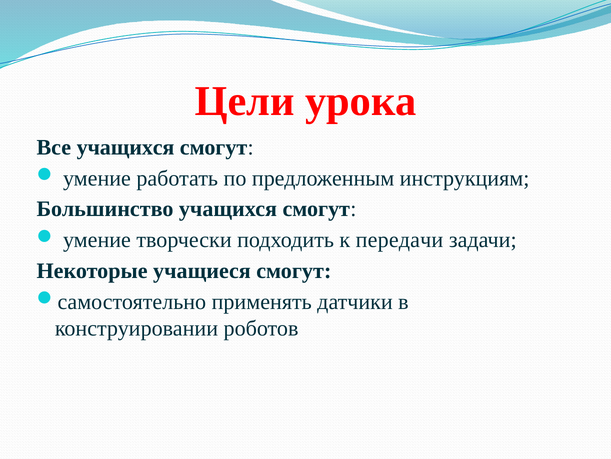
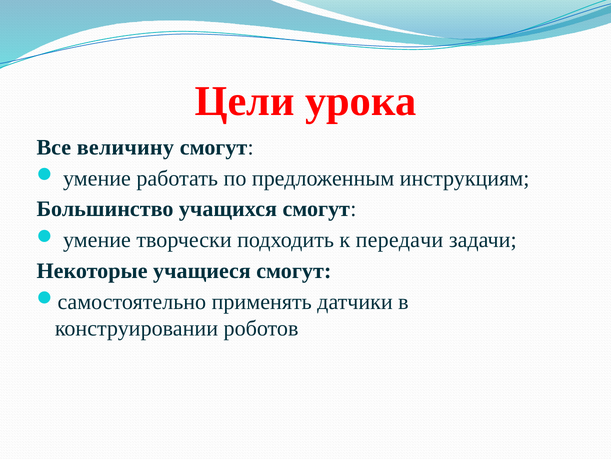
Все учащихся: учащихся -> величину
